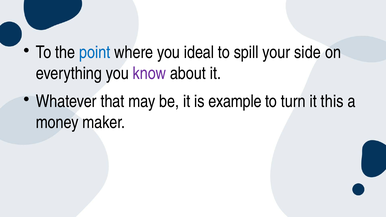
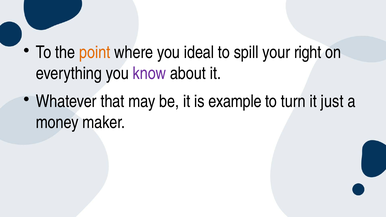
point colour: blue -> orange
side: side -> right
this: this -> just
